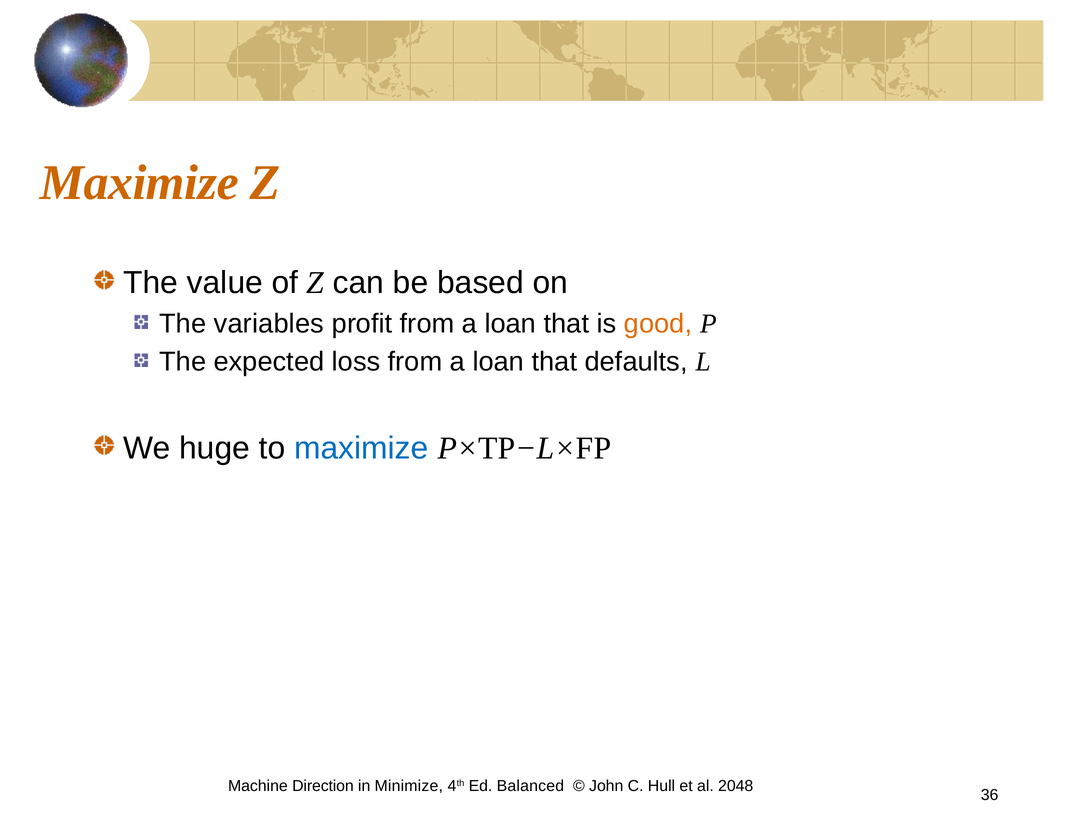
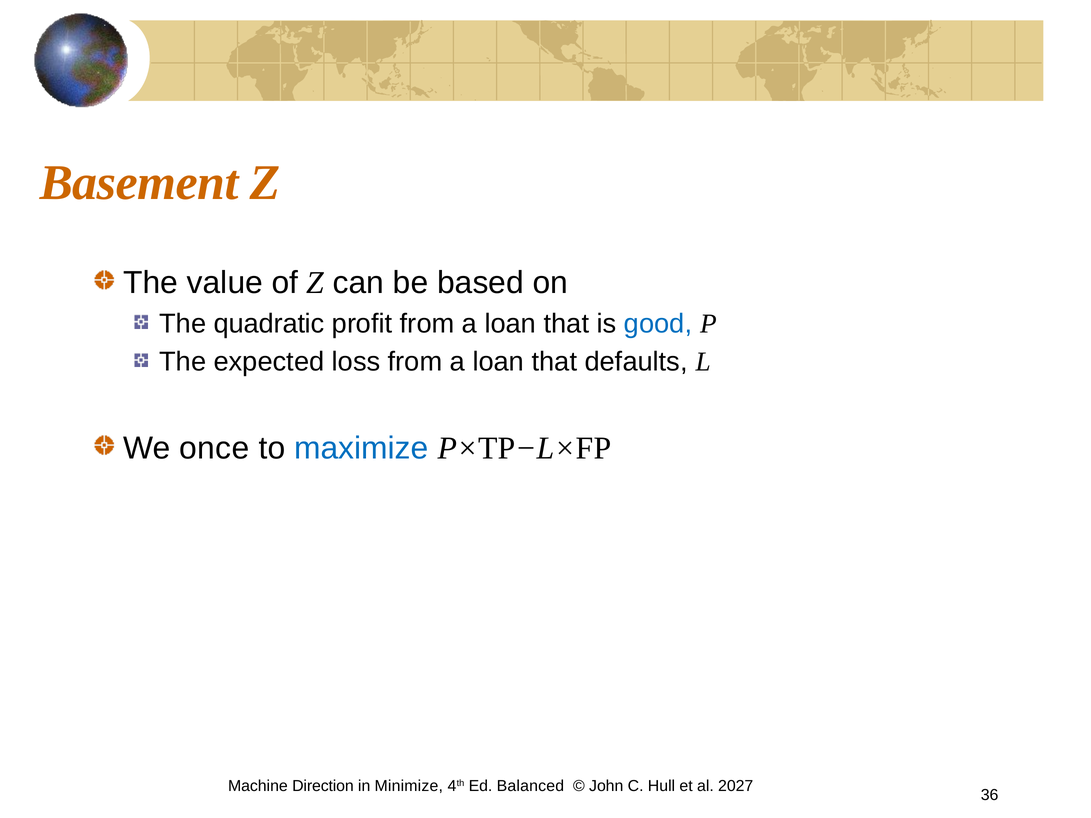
Maximize at (139, 183): Maximize -> Basement
variables: variables -> quadratic
good colour: orange -> blue
huge: huge -> once
2048: 2048 -> 2027
